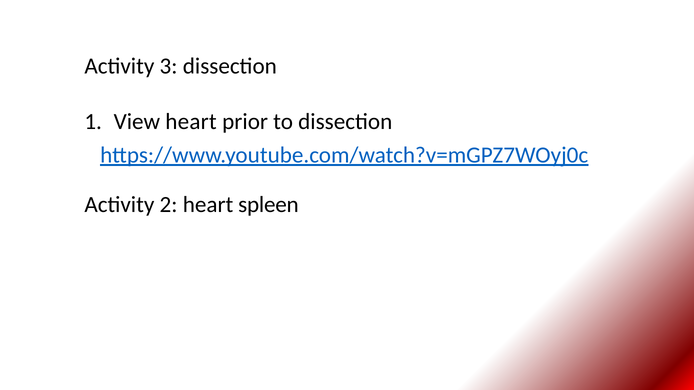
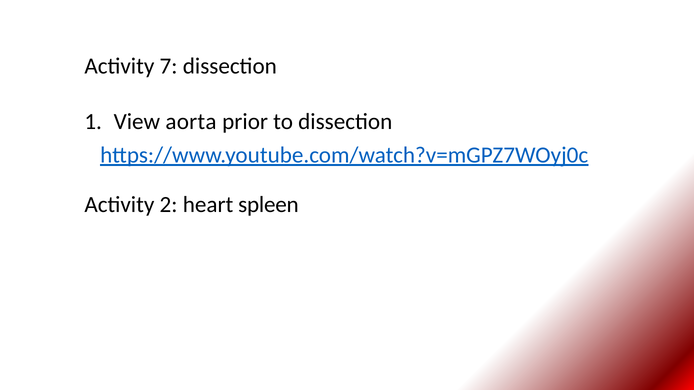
3: 3 -> 7
View heart: heart -> aorta
